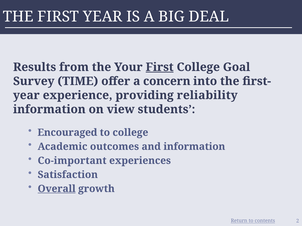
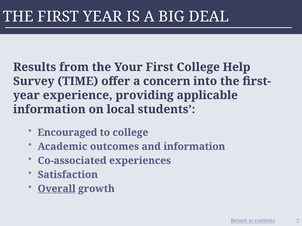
First at (160, 67) underline: present -> none
Goal: Goal -> Help
reliability: reliability -> applicable
view: view -> local
Co-important: Co-important -> Co-associated
